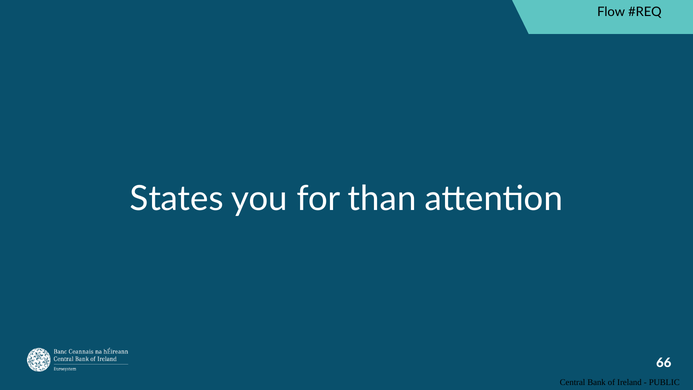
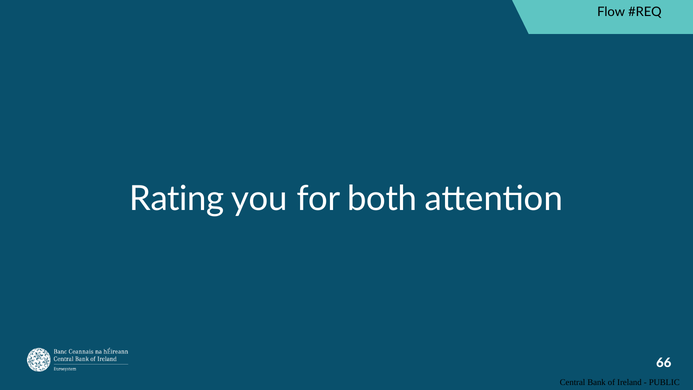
States: States -> Rating
than: than -> both
